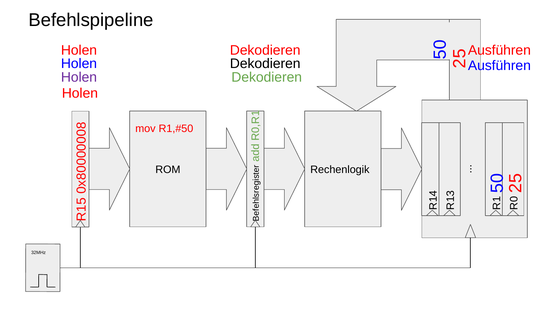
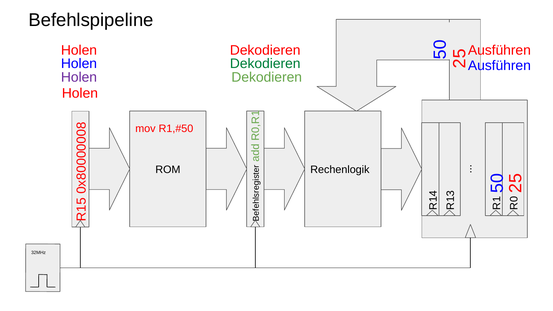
Dekodieren at (265, 64) colour: black -> green
